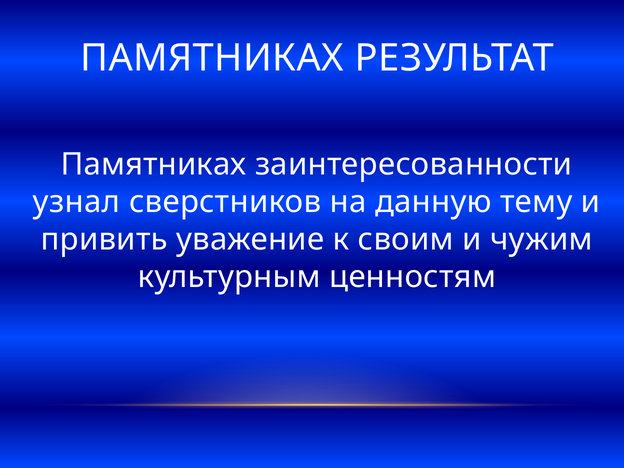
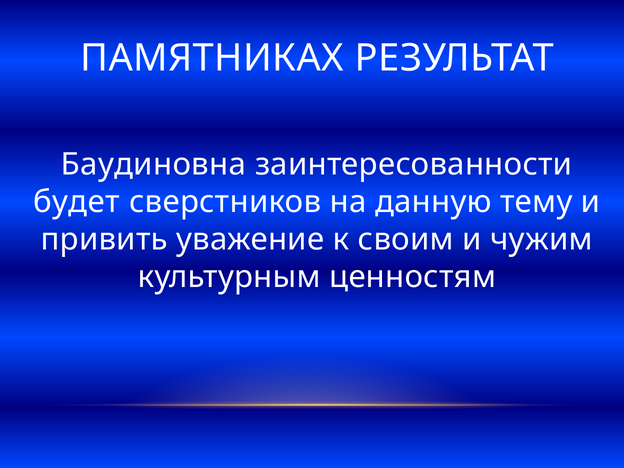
Памятниках at (154, 165): Памятниках -> Баудиновна
узнал: узнал -> будет
